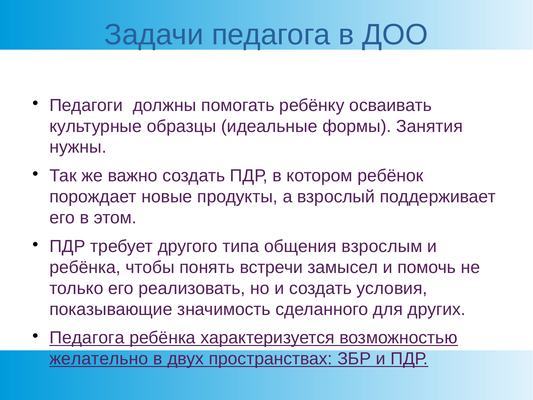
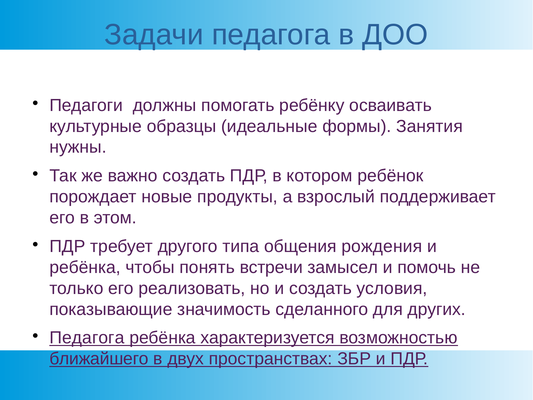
взрослым: взрослым -> рождения
желательно: желательно -> ближайшего
